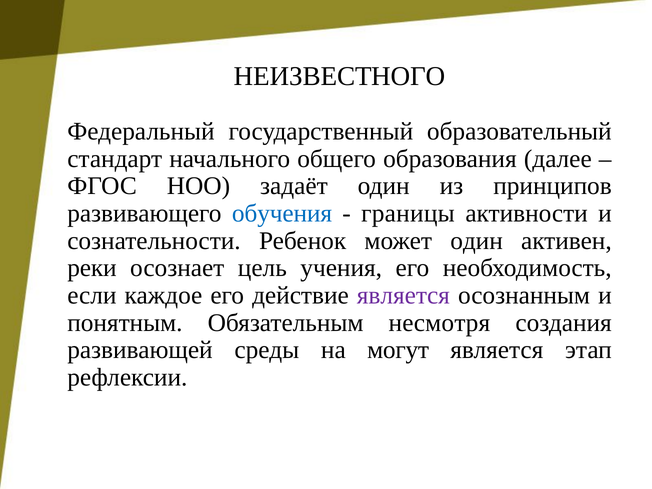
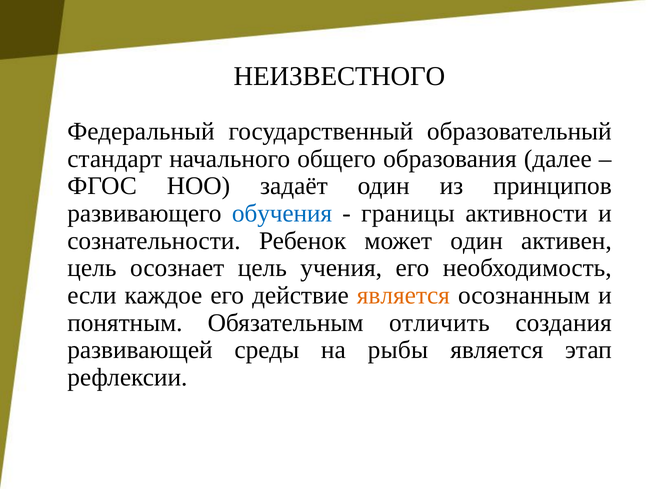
реки at (92, 268): реки -> цель
является at (403, 295) colour: purple -> orange
несмотря: несмотря -> отличить
могут: могут -> рыбы
